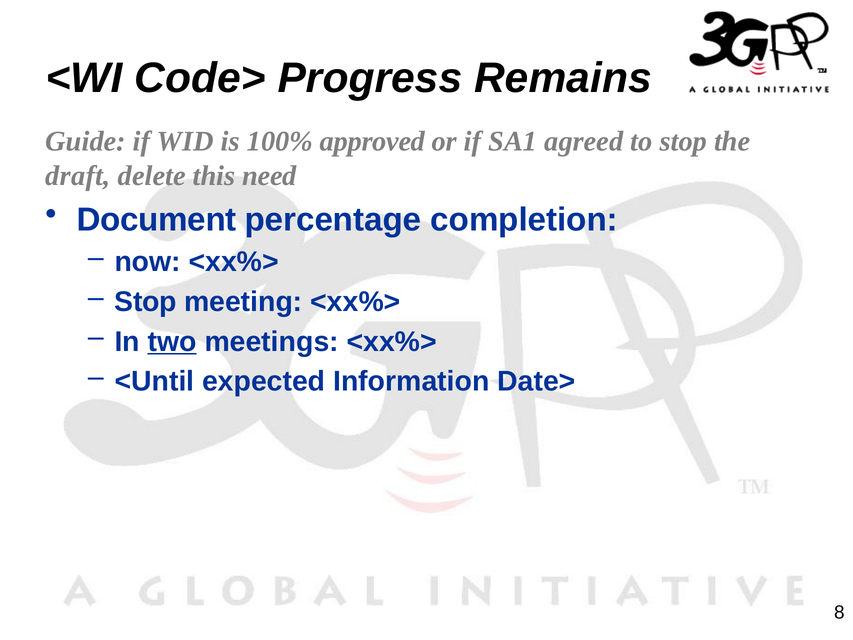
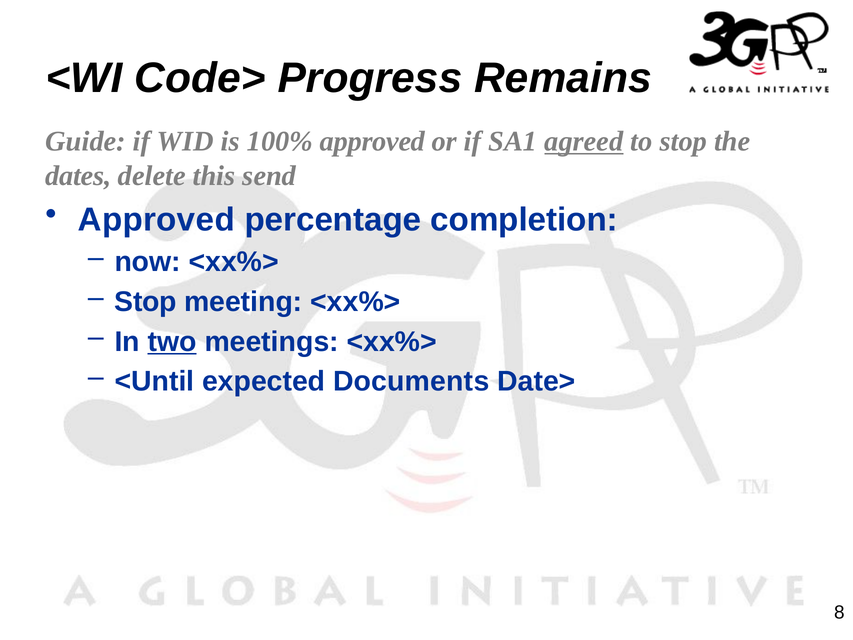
agreed underline: none -> present
draft: draft -> dates
need: need -> send
Document at (157, 220): Document -> Approved
Information: Information -> Documents
